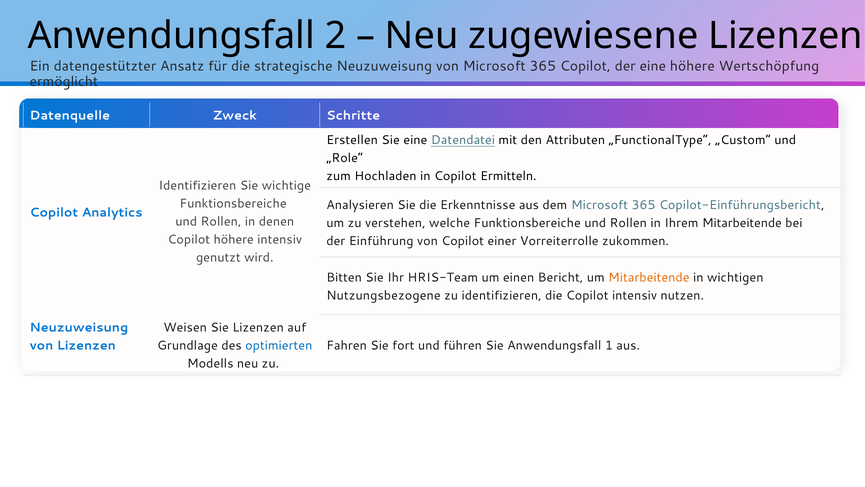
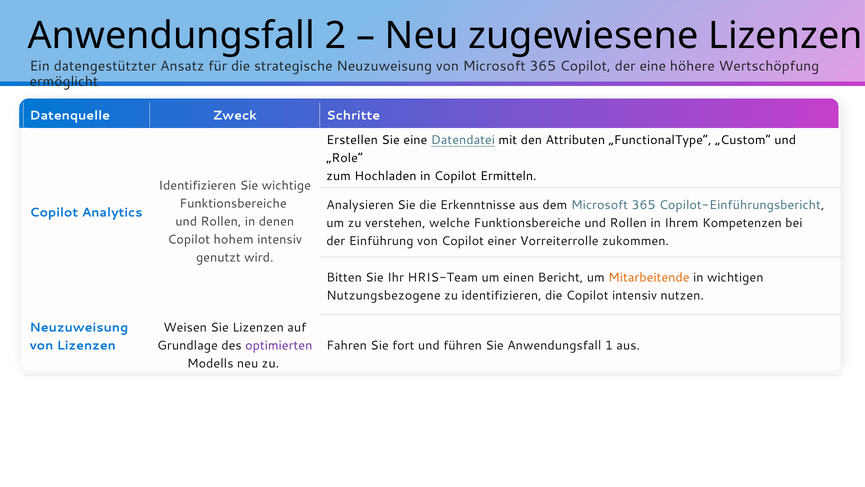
Ihrem Mitarbeitende: Mitarbeitende -> Kompetenzen
Copilot höhere: höhere -> hohem
optimierten colour: blue -> purple
